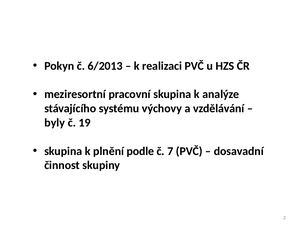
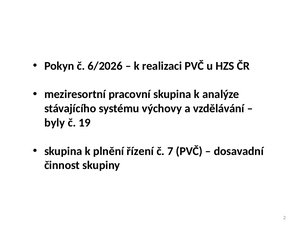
6/2013: 6/2013 -> 6/2026
podle: podle -> řízení
